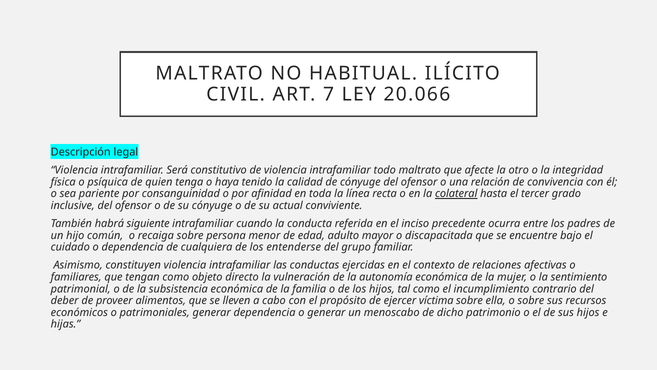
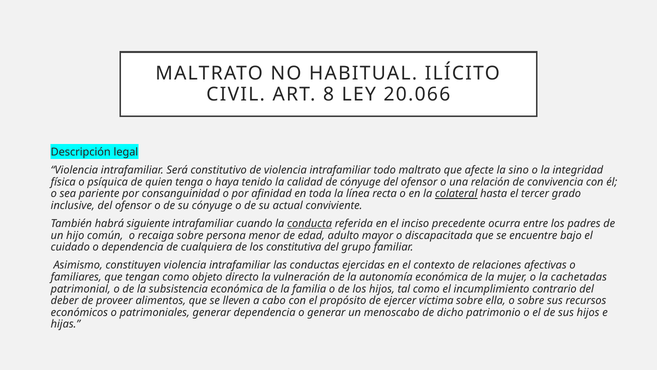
7: 7 -> 8
otro: otro -> sino
conducta underline: none -> present
entenderse: entenderse -> constitutiva
sentimiento: sentimiento -> cachetadas
